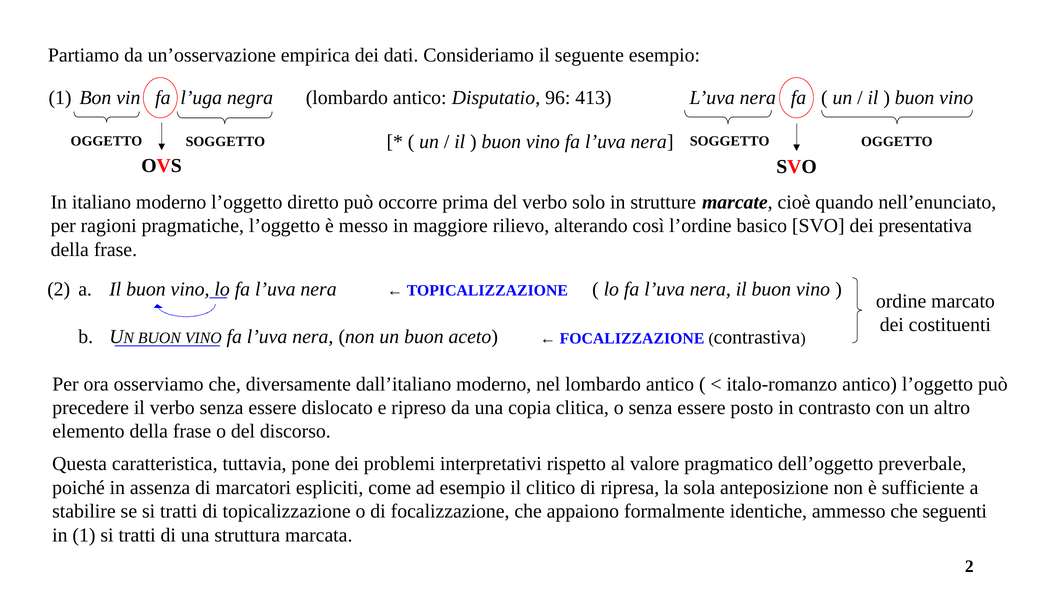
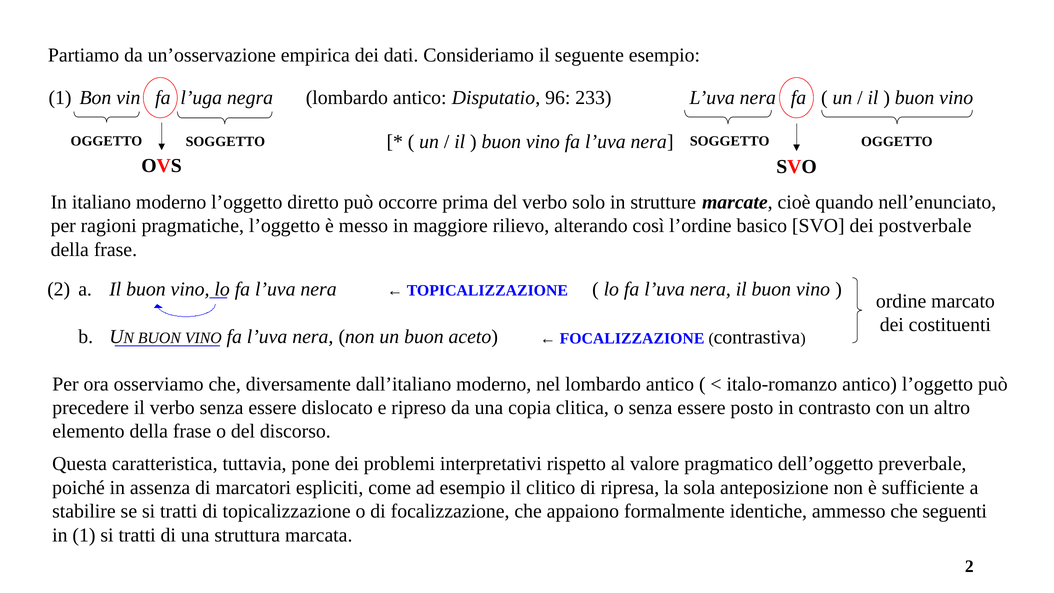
413: 413 -> 233
presentativa: presentativa -> postverbale
